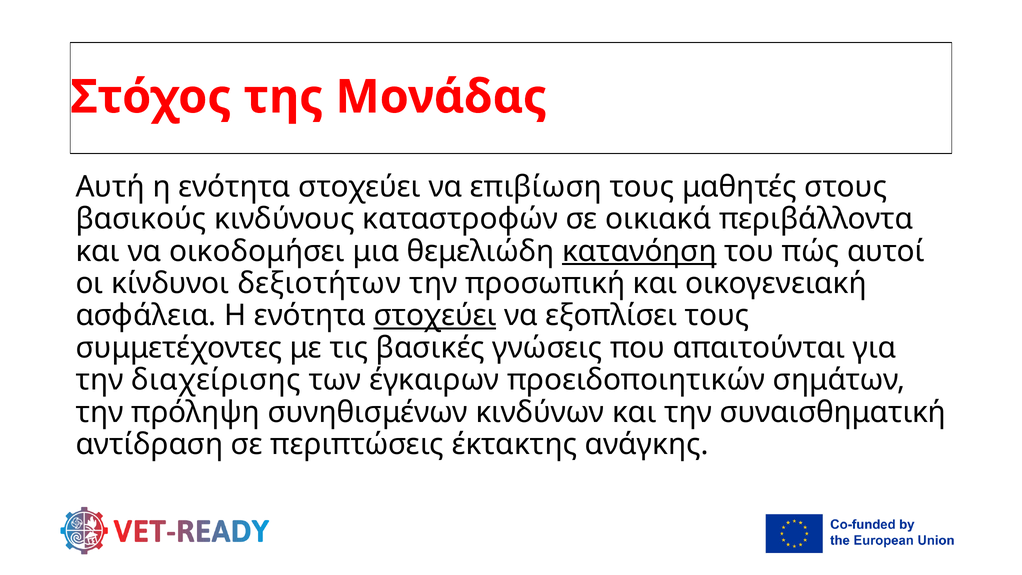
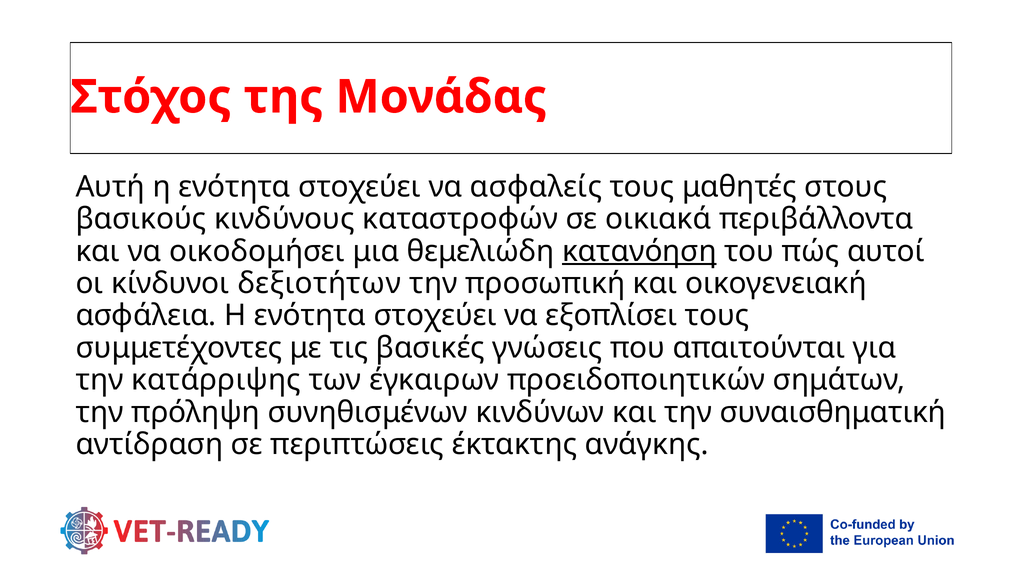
επιβίωση: επιβίωση -> ασφαλείς
στοχεύει at (435, 316) underline: present -> none
διαχείρισης: διαχείρισης -> κατάρριψης
